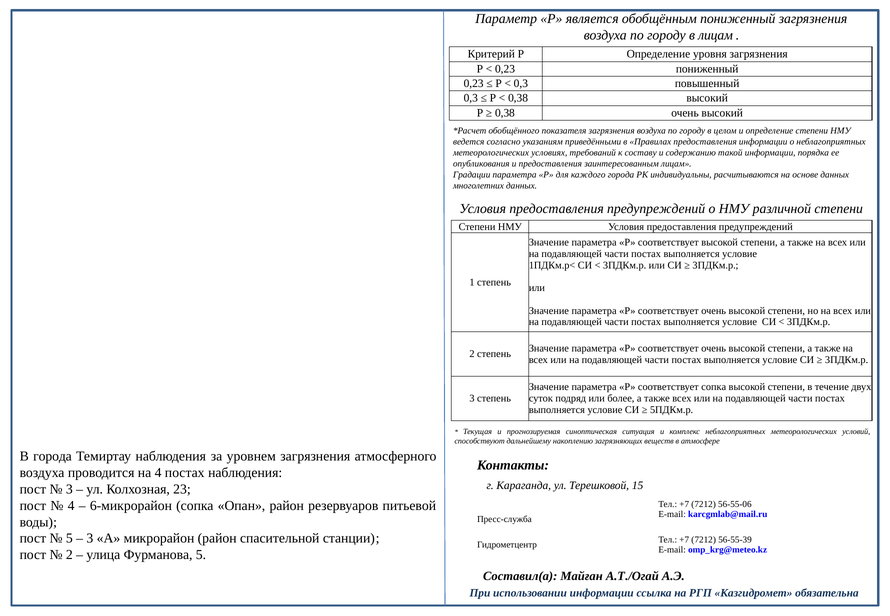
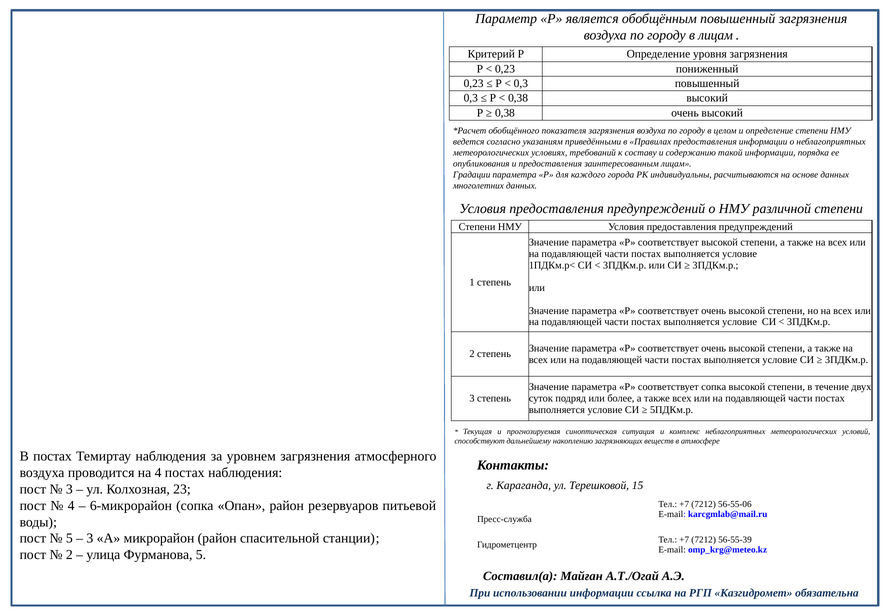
обобщённым пониженный: пониженный -> повышенный
В города: города -> постах
